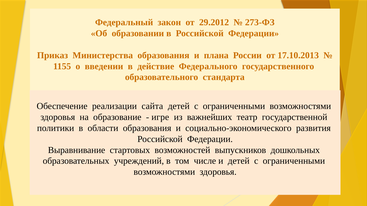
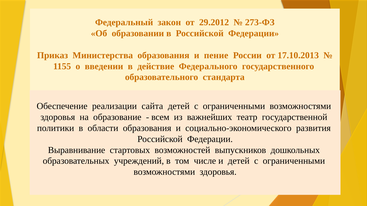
плана: плана -> пение
игре: игре -> всем
